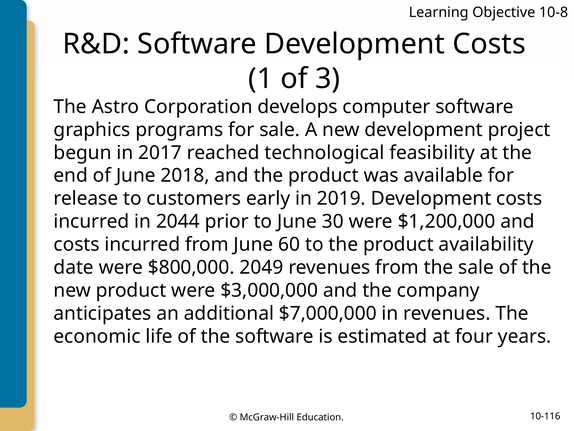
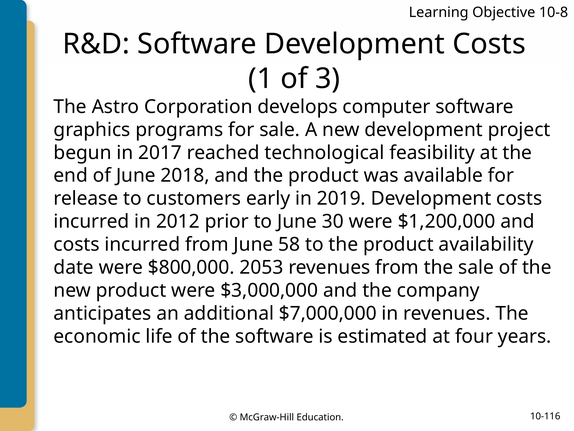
2044: 2044 -> 2012
60: 60 -> 58
2049: 2049 -> 2053
